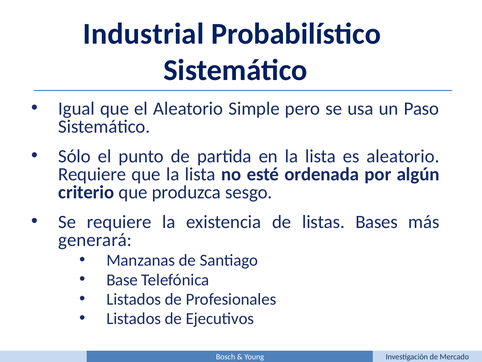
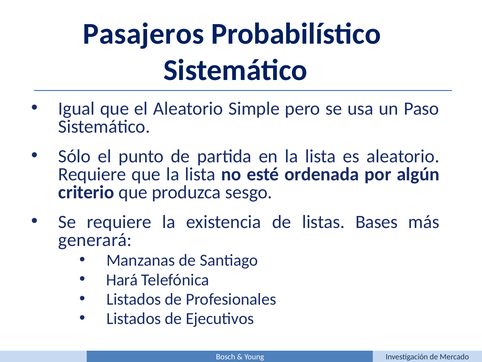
Industrial: Industrial -> Pasajeros
Base: Base -> Hará
